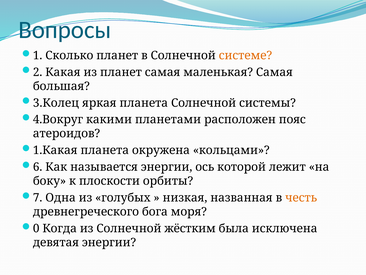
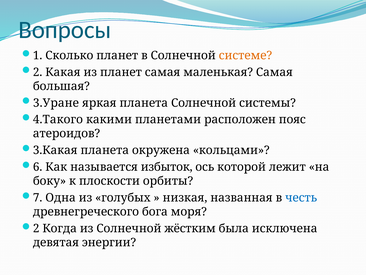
3.Колец: 3.Колец -> 3.Уране
4.Вокруг: 4.Вокруг -> 4.Такого
1.Какая: 1.Какая -> 3.Какая
называется энергии: энергии -> избыток
честь colour: orange -> blue
0 at (36, 228): 0 -> 2
